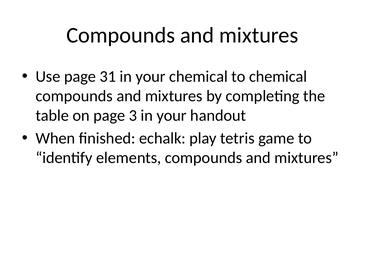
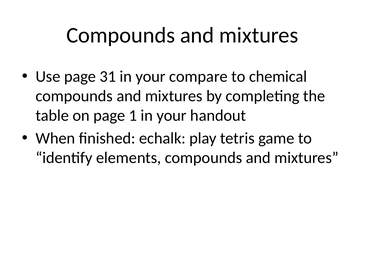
your chemical: chemical -> compare
3: 3 -> 1
